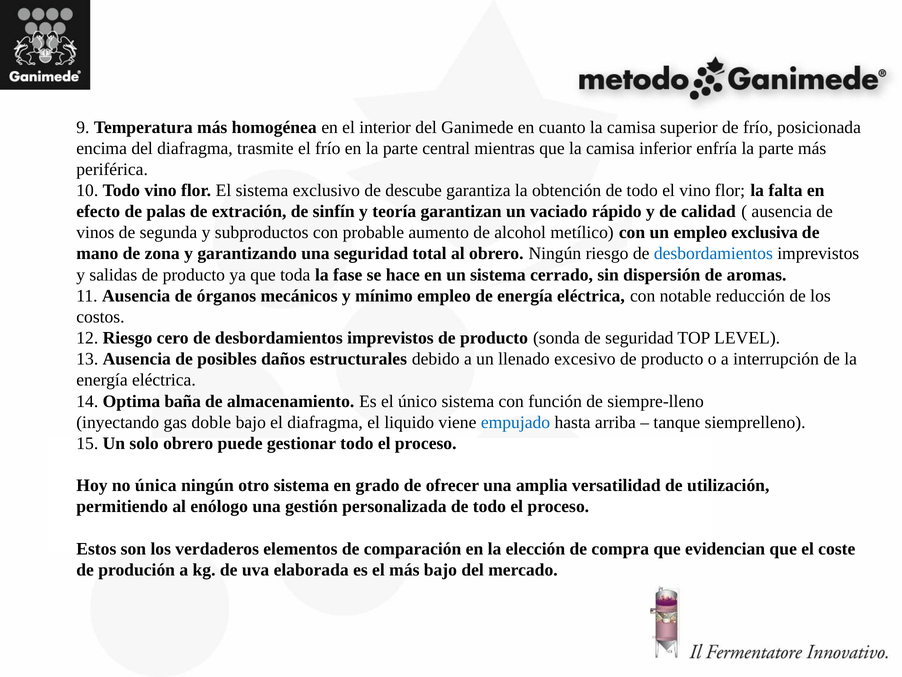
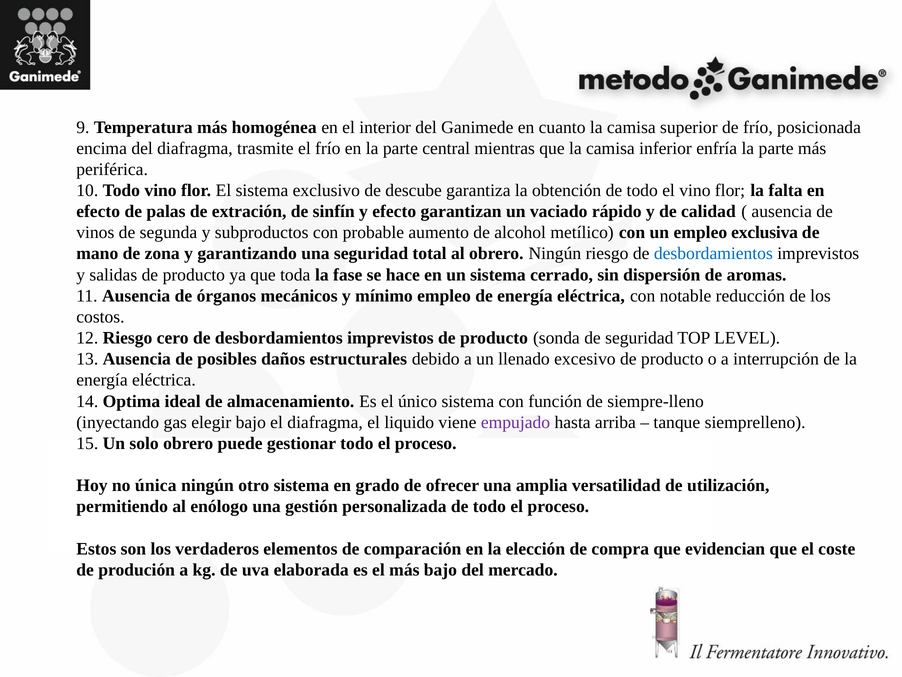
y teoría: teoría -> efecto
baña: baña -> ideal
doble: doble -> elegir
empujado colour: blue -> purple
